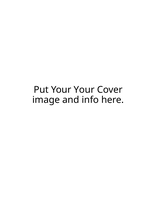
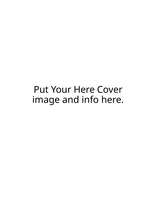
Your Your: Your -> Here
